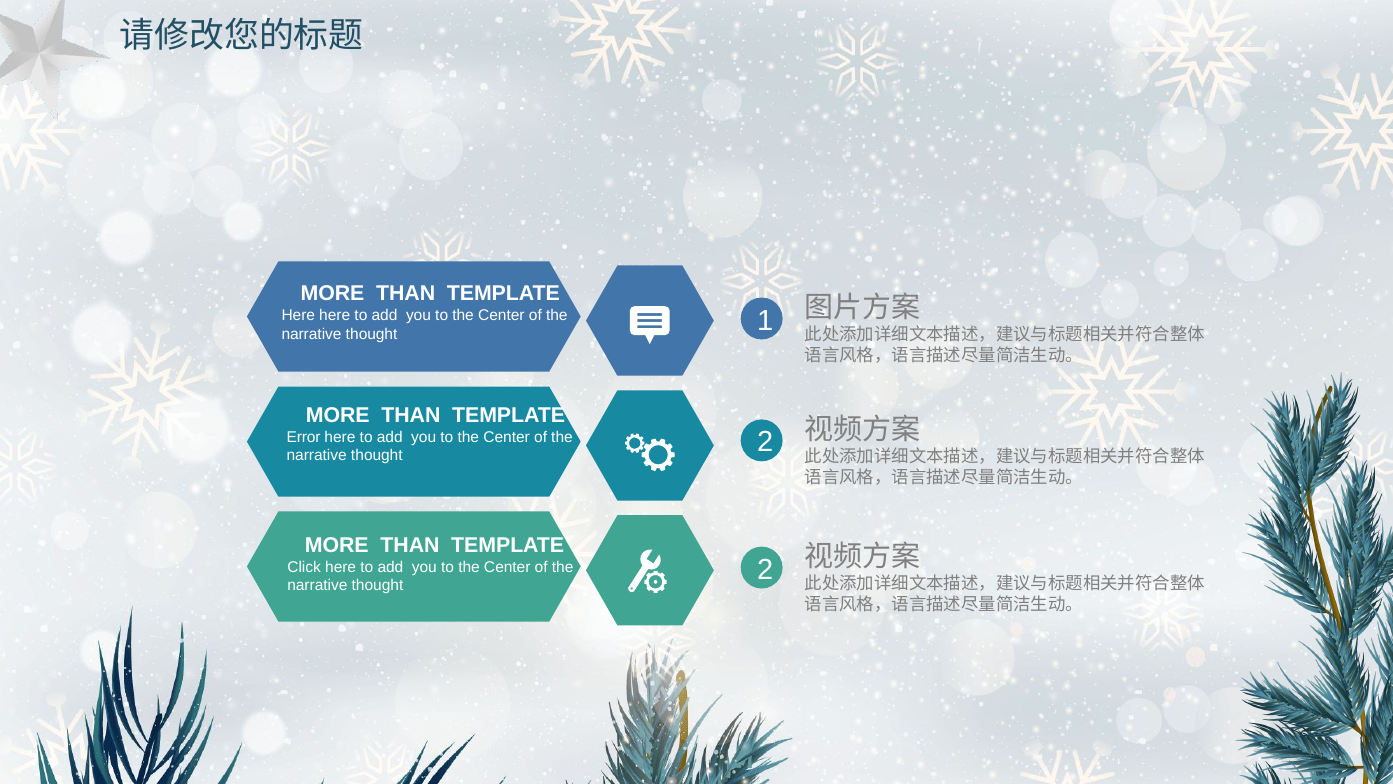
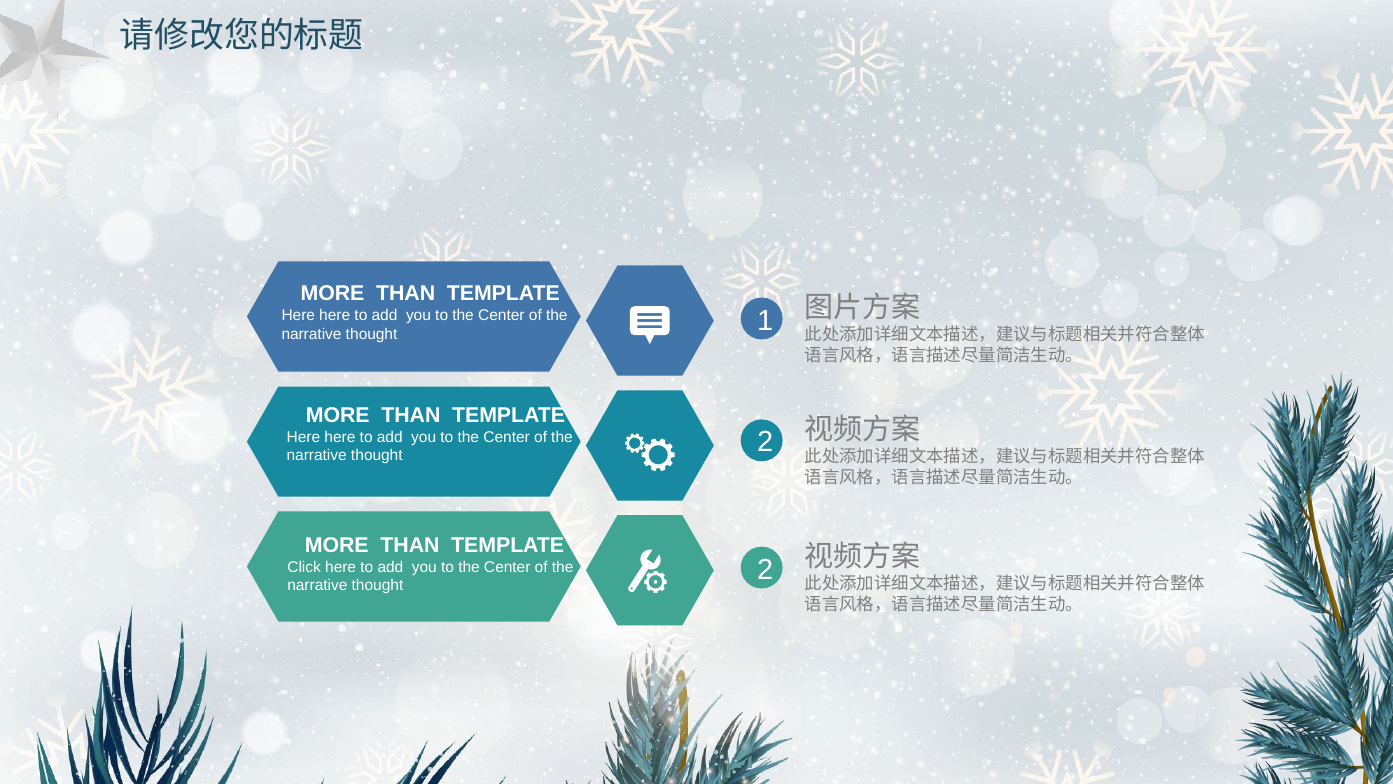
Error at (304, 437): Error -> Here
